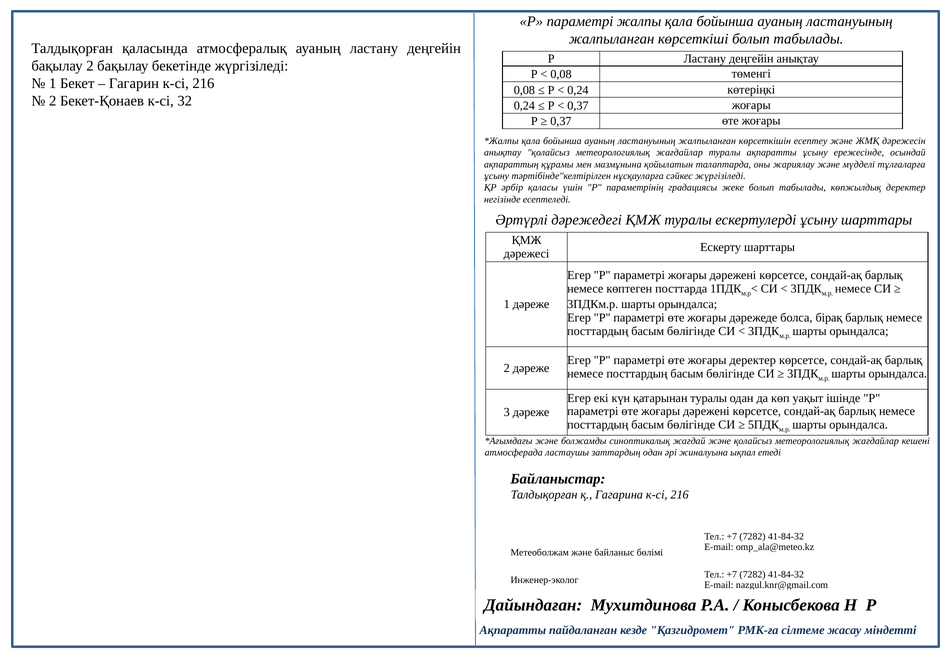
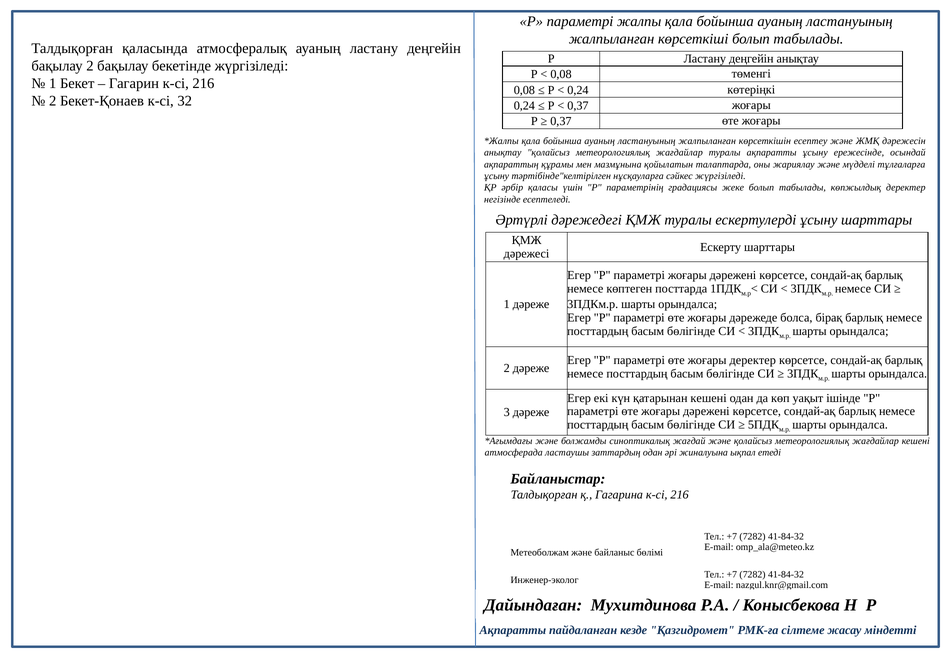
қатарынан туралы: туралы -> кешені
